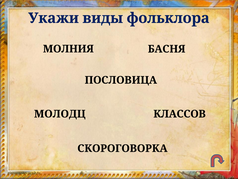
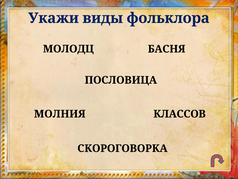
МОЛНИЯ: МОЛНИЯ -> МОЛОДЦ
МОЛОДЦ: МОЛОДЦ -> МОЛНИЯ
